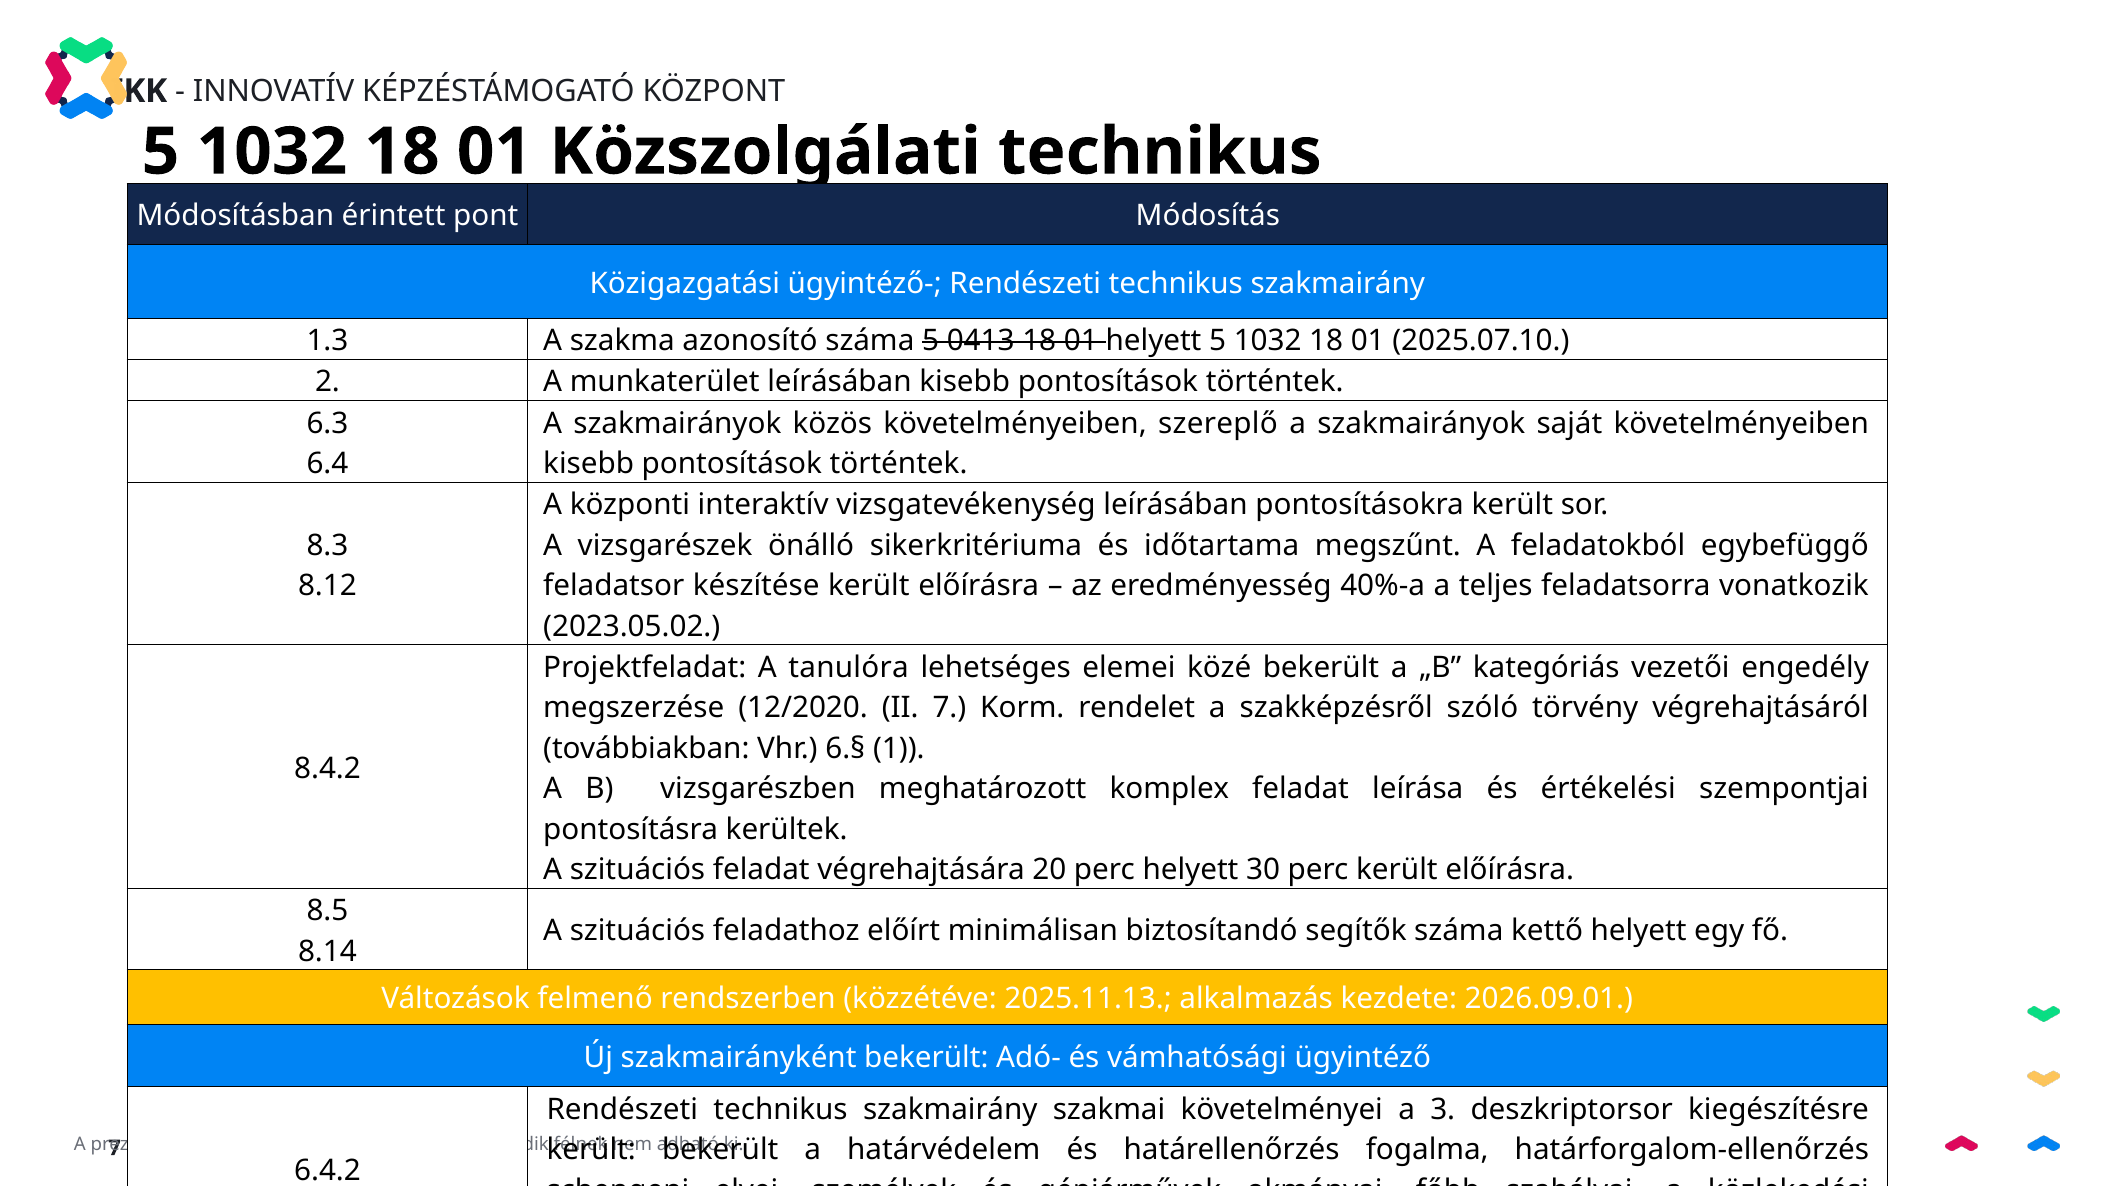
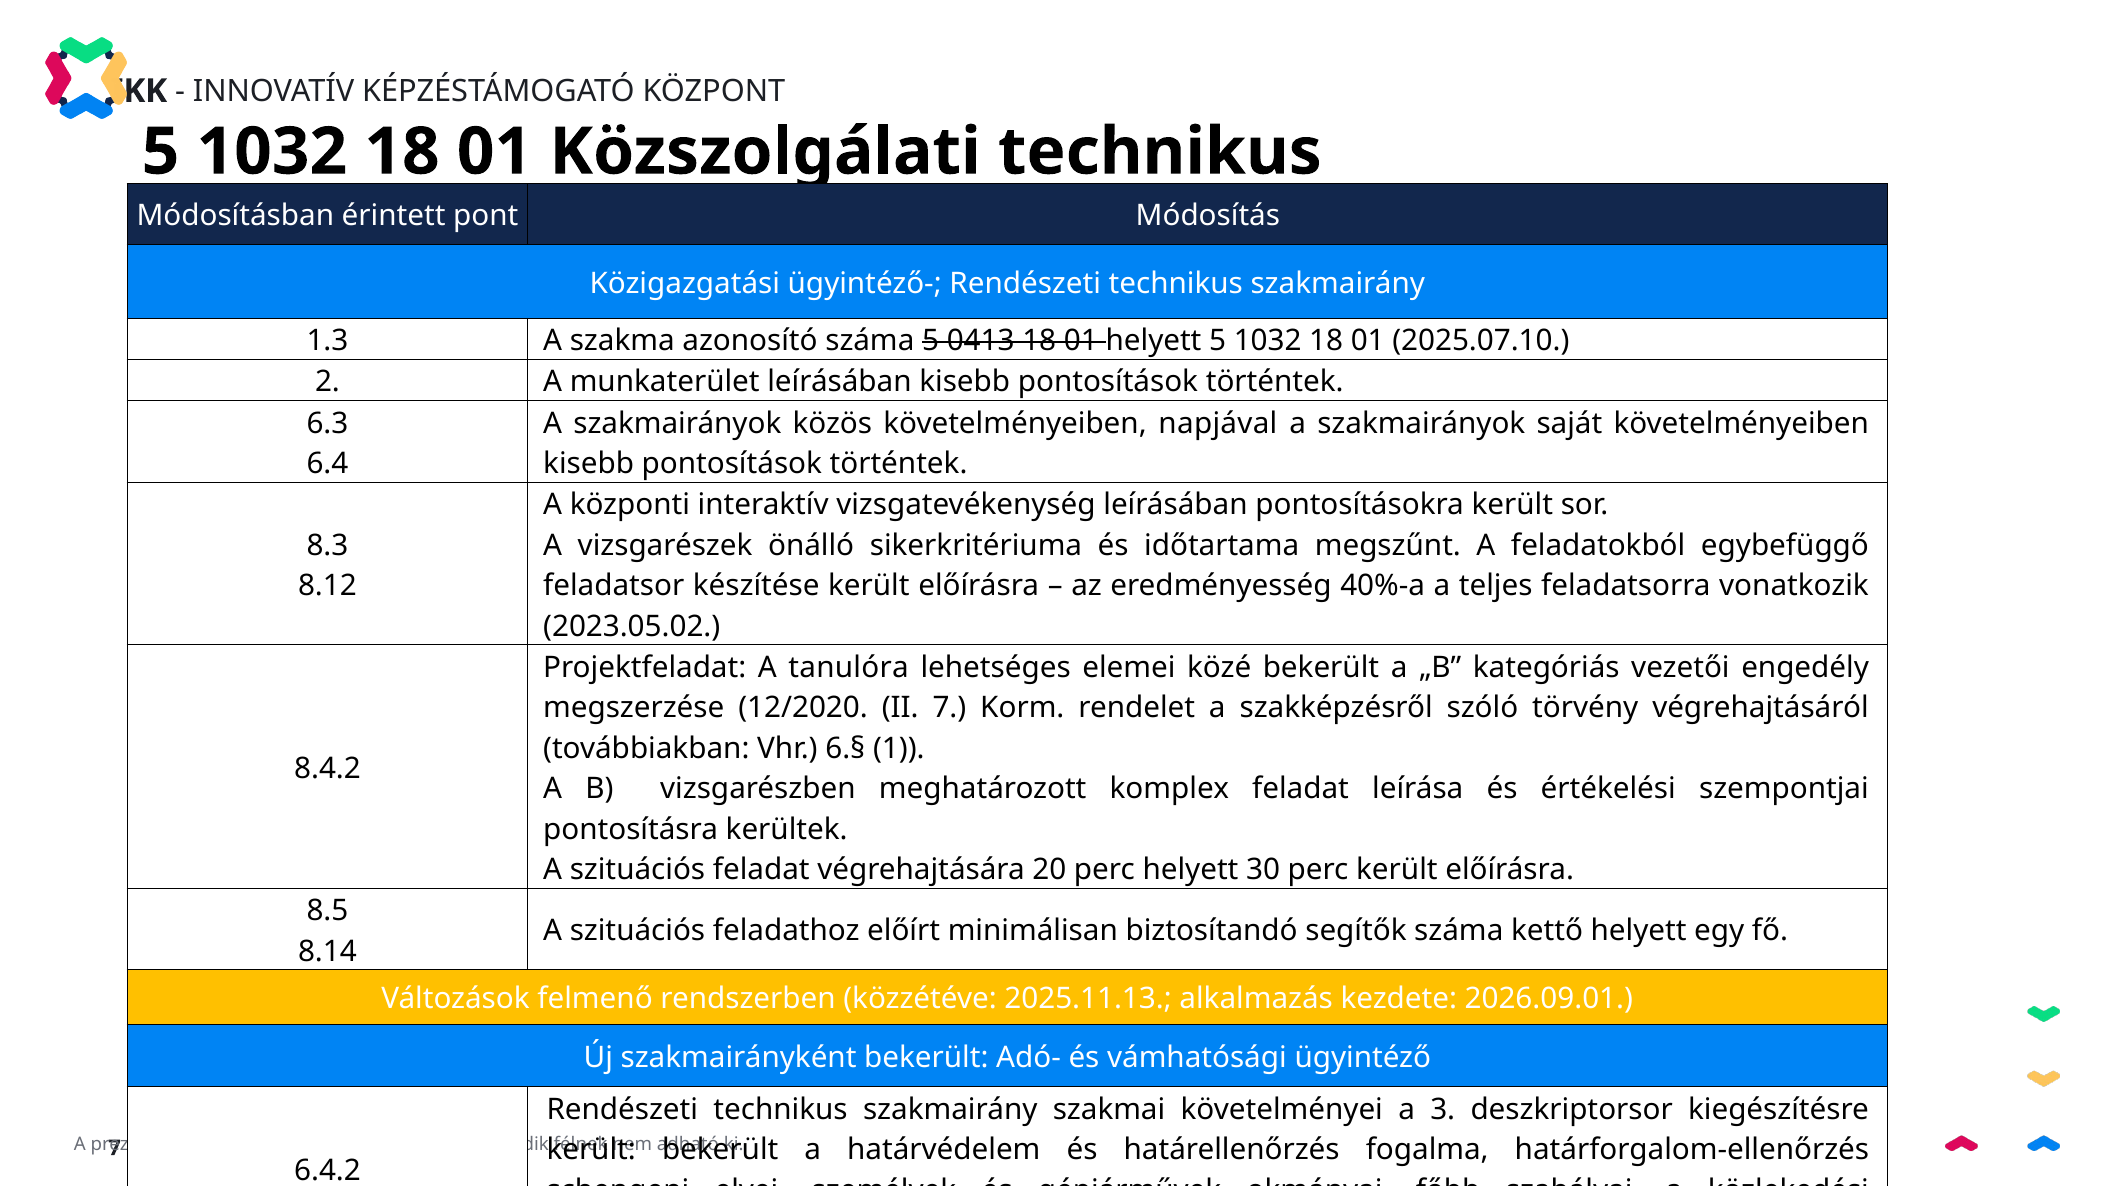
szereplő: szereplő -> napjával
